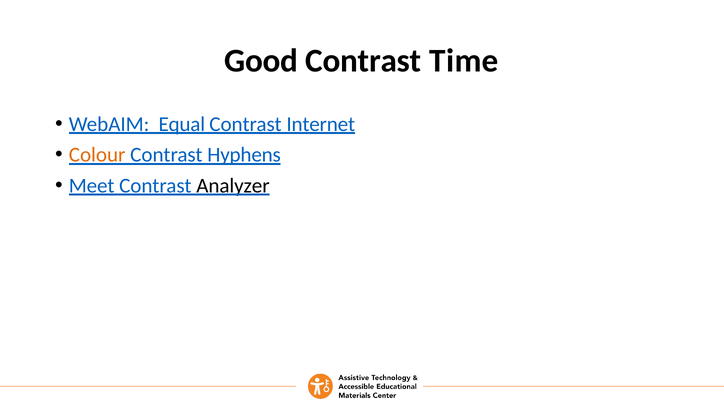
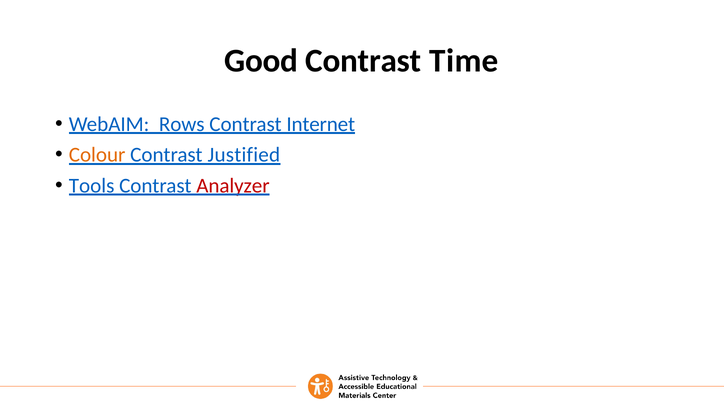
Equal: Equal -> Rows
Hyphens: Hyphens -> Justified
Meet: Meet -> Tools
Analyzer colour: black -> red
